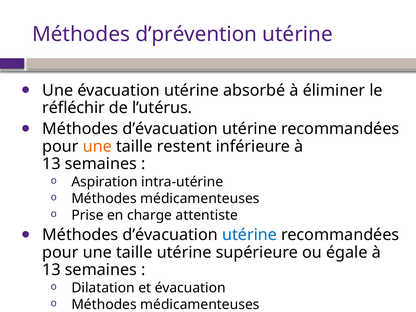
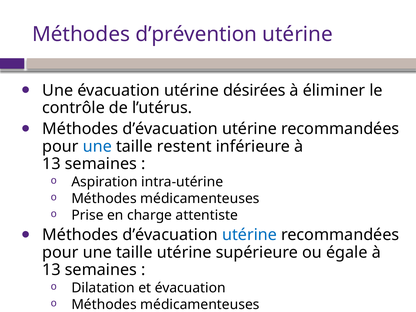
absorbé: absorbé -> désirées
réfléchir: réfléchir -> contrôle
une at (97, 146) colour: orange -> blue
